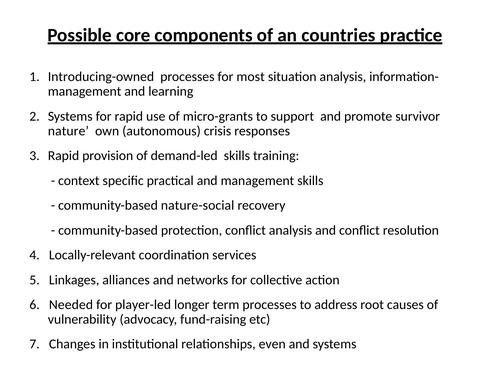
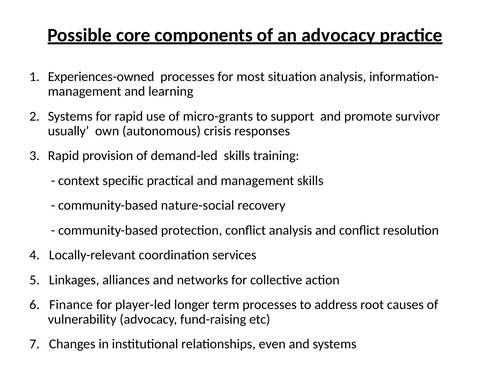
an countries: countries -> advocacy
Introducing-owned: Introducing-owned -> Experiences-owned
nature: nature -> usually
Needed: Needed -> Finance
